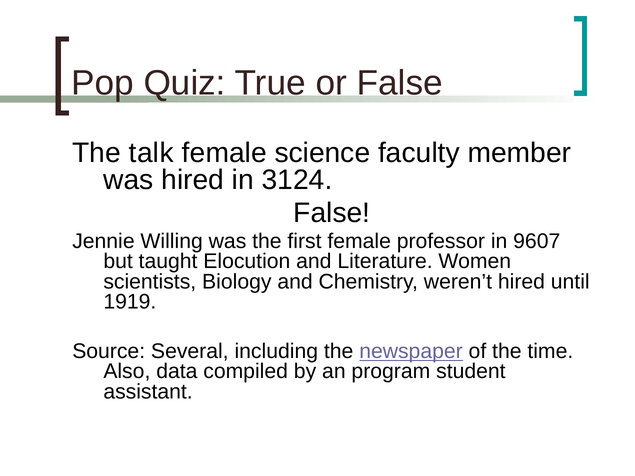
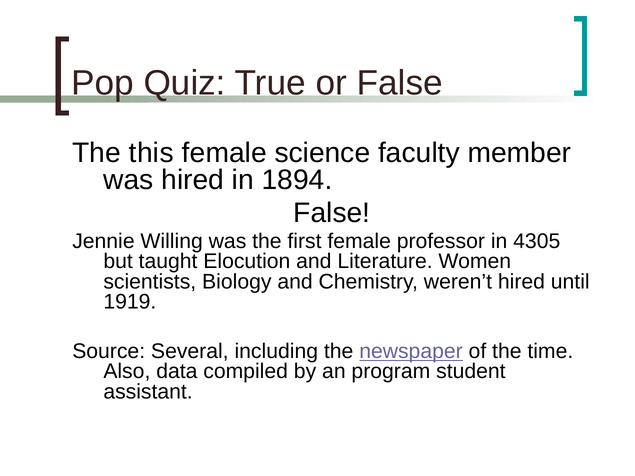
talk: talk -> this
3124: 3124 -> 1894
9607: 9607 -> 4305
